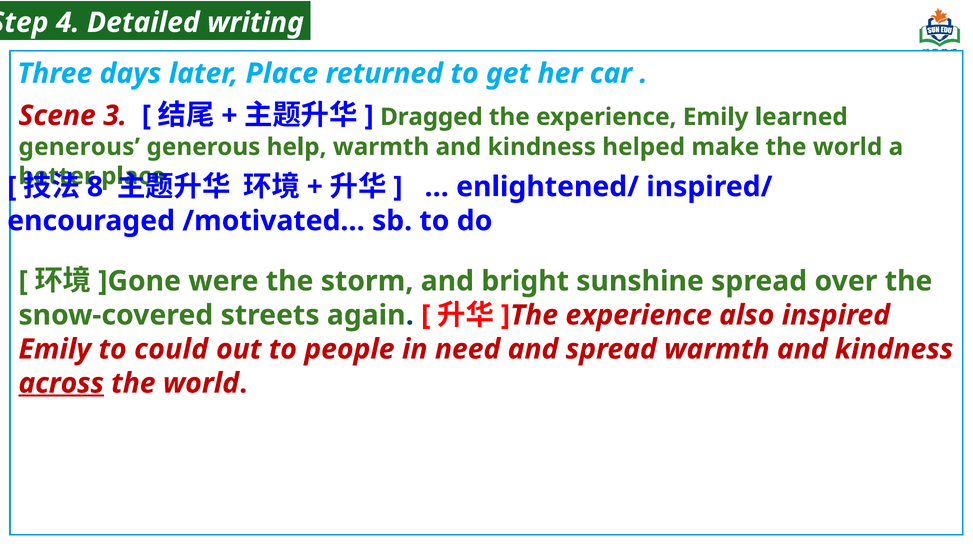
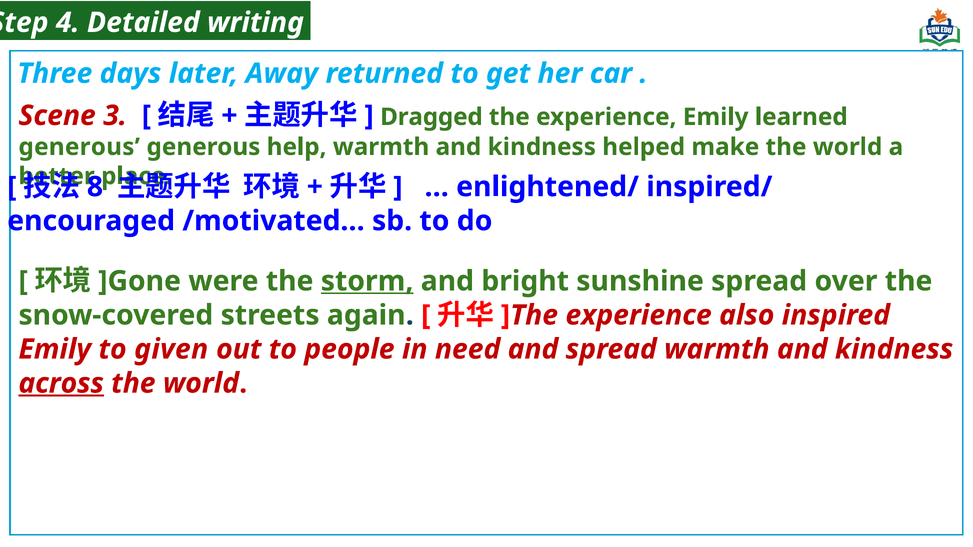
later Place: Place -> Away
storm underline: none -> present
could: could -> given
